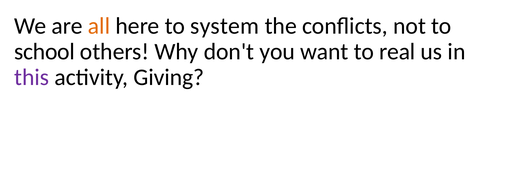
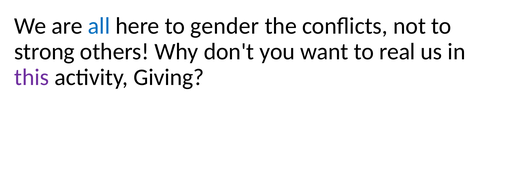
all colour: orange -> blue
system: system -> gender
school: school -> strong
